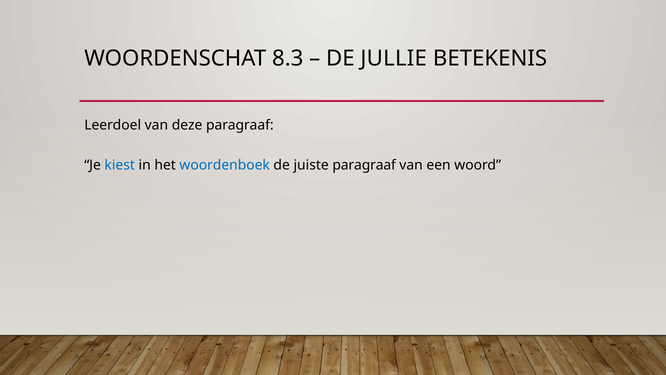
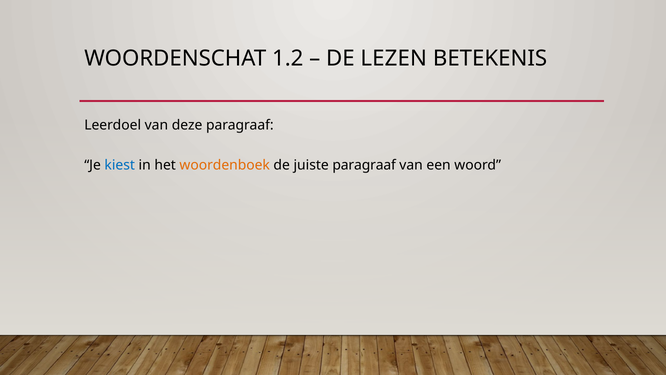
8.3: 8.3 -> 1.2
JULLIE: JULLIE -> LEZEN
woordenboek colour: blue -> orange
